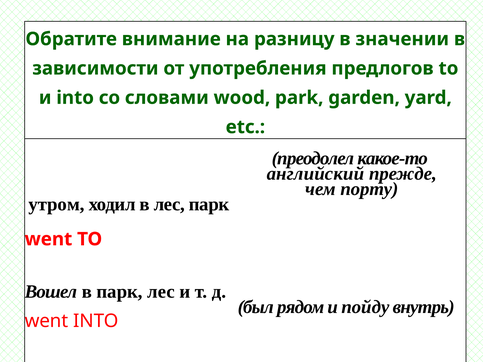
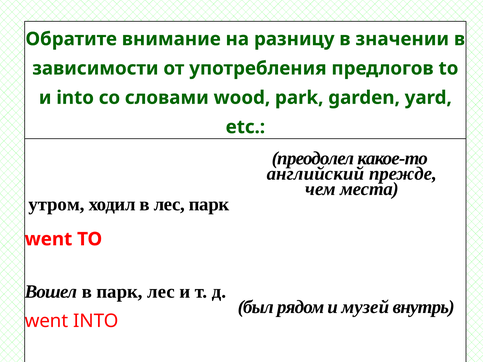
порту: порту -> места
пойду: пойду -> музей
